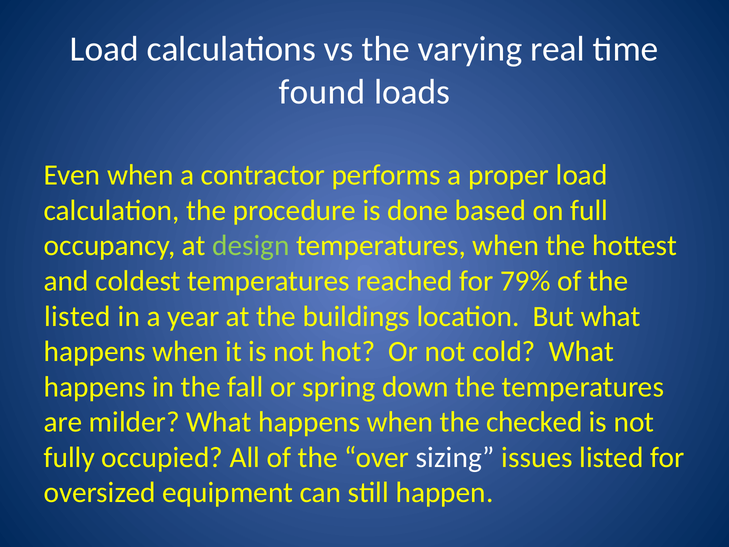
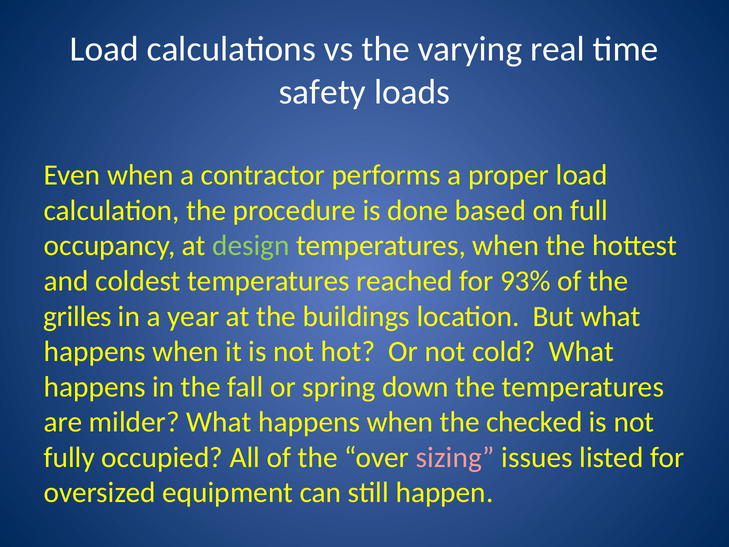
found: found -> safety
79%: 79% -> 93%
listed at (77, 316): listed -> grilles
sizing colour: white -> pink
